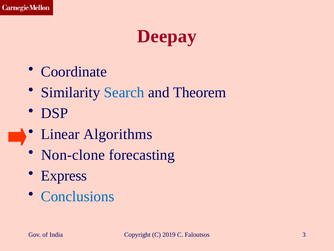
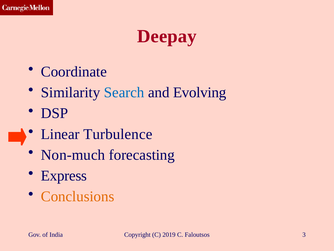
Theorem: Theorem -> Evolving
Algorithms: Algorithms -> Turbulence
Non-clone: Non-clone -> Non-much
Conclusions colour: blue -> orange
